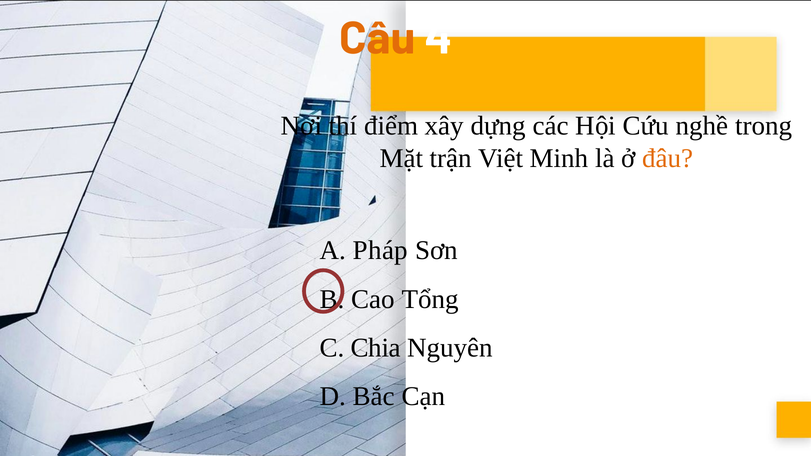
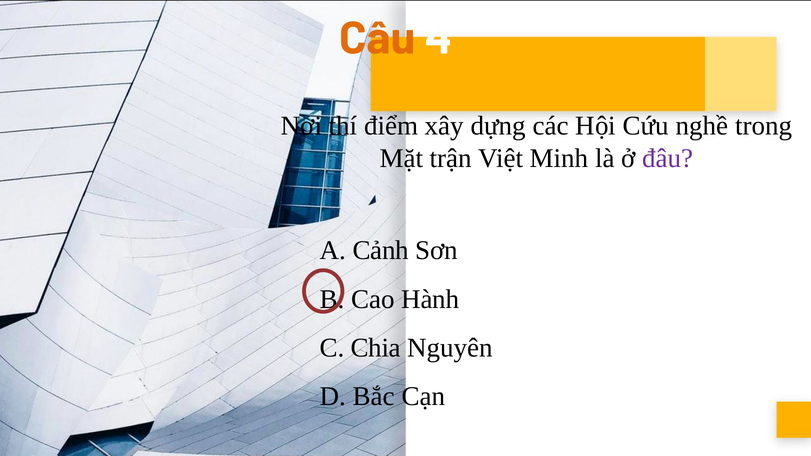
đâu colour: orange -> purple
Pháp: Pháp -> Cảnh
Tổng: Tổng -> Hành
